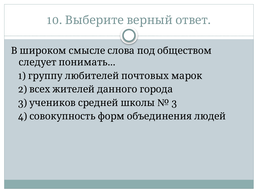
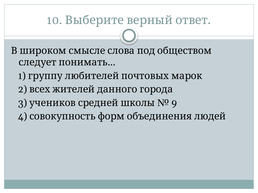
3 at (174, 103): 3 -> 9
